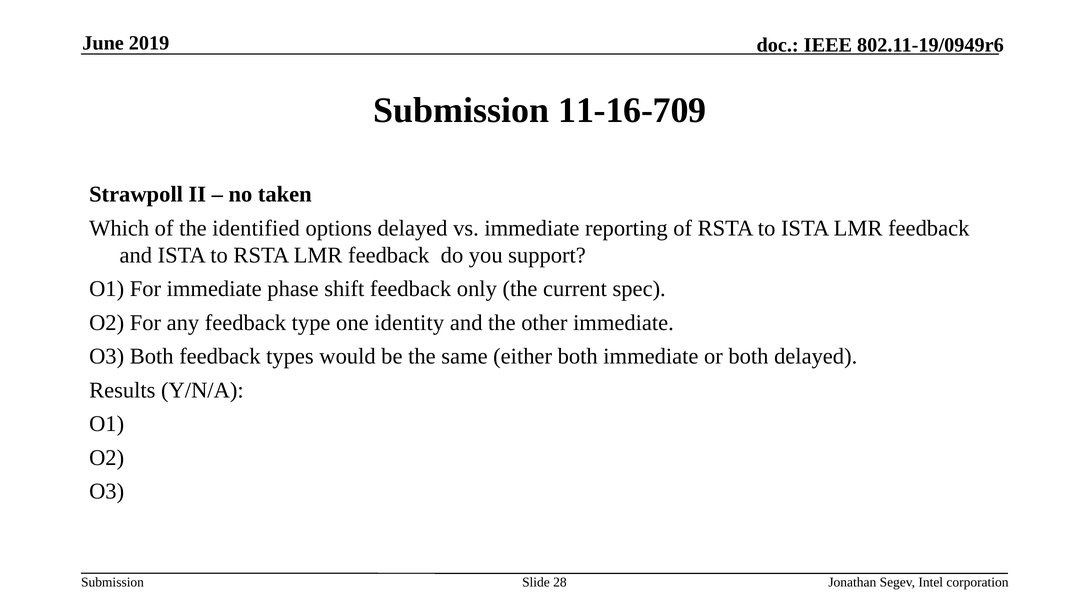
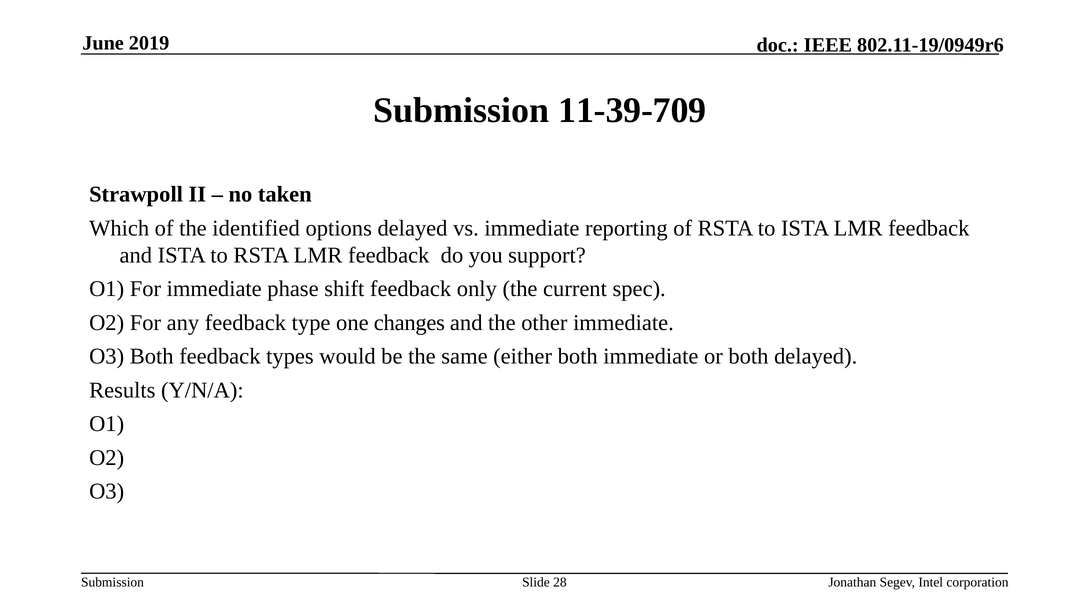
11-16-709: 11-16-709 -> 11-39-709
identity: identity -> changes
